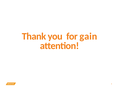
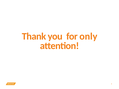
gain: gain -> only
